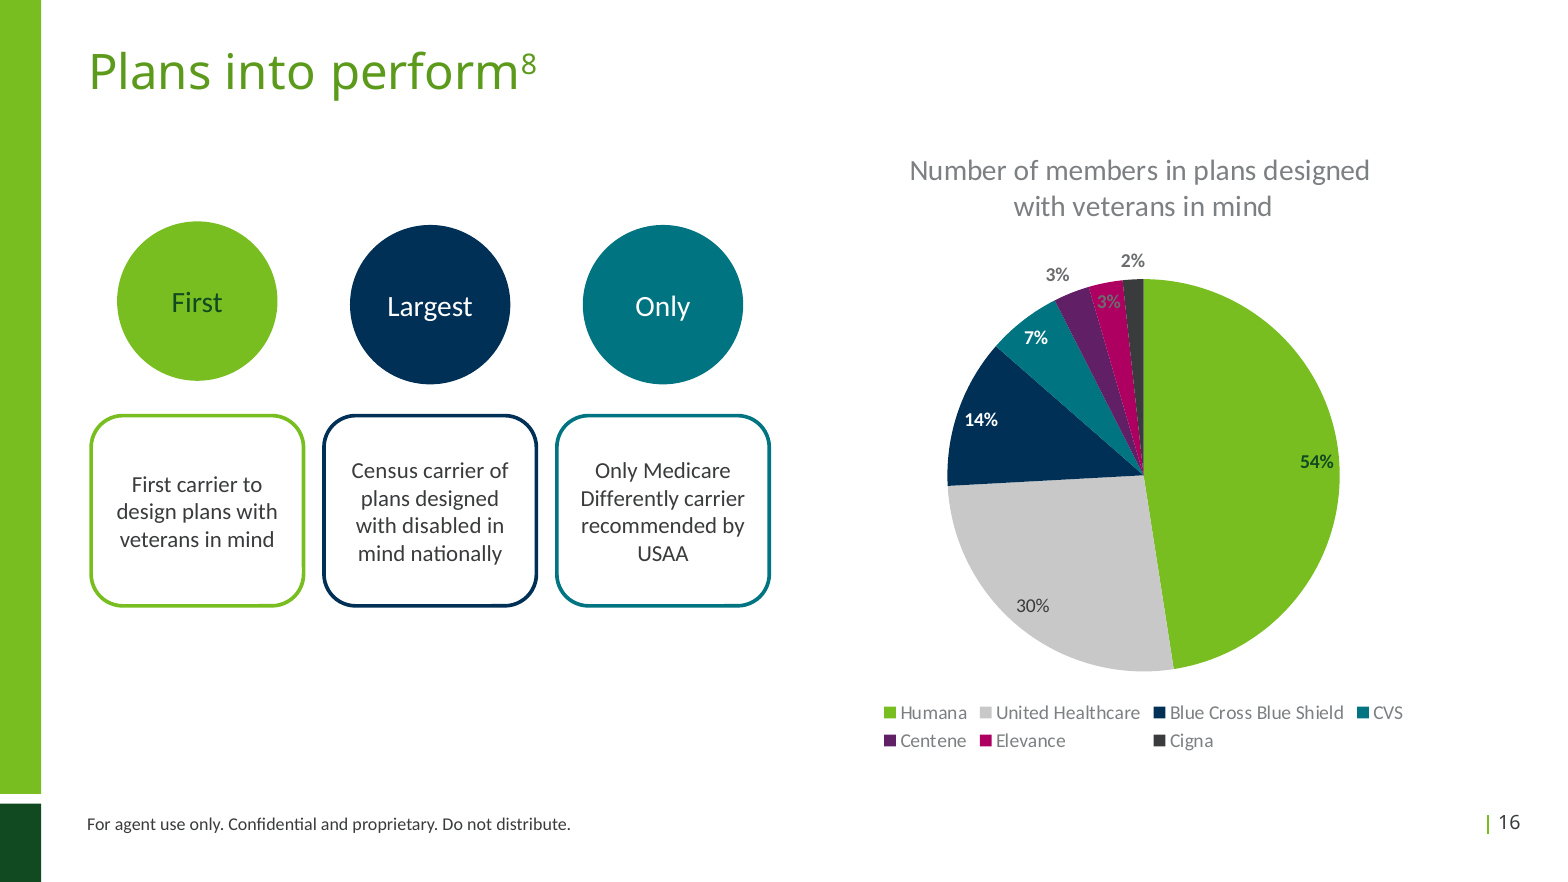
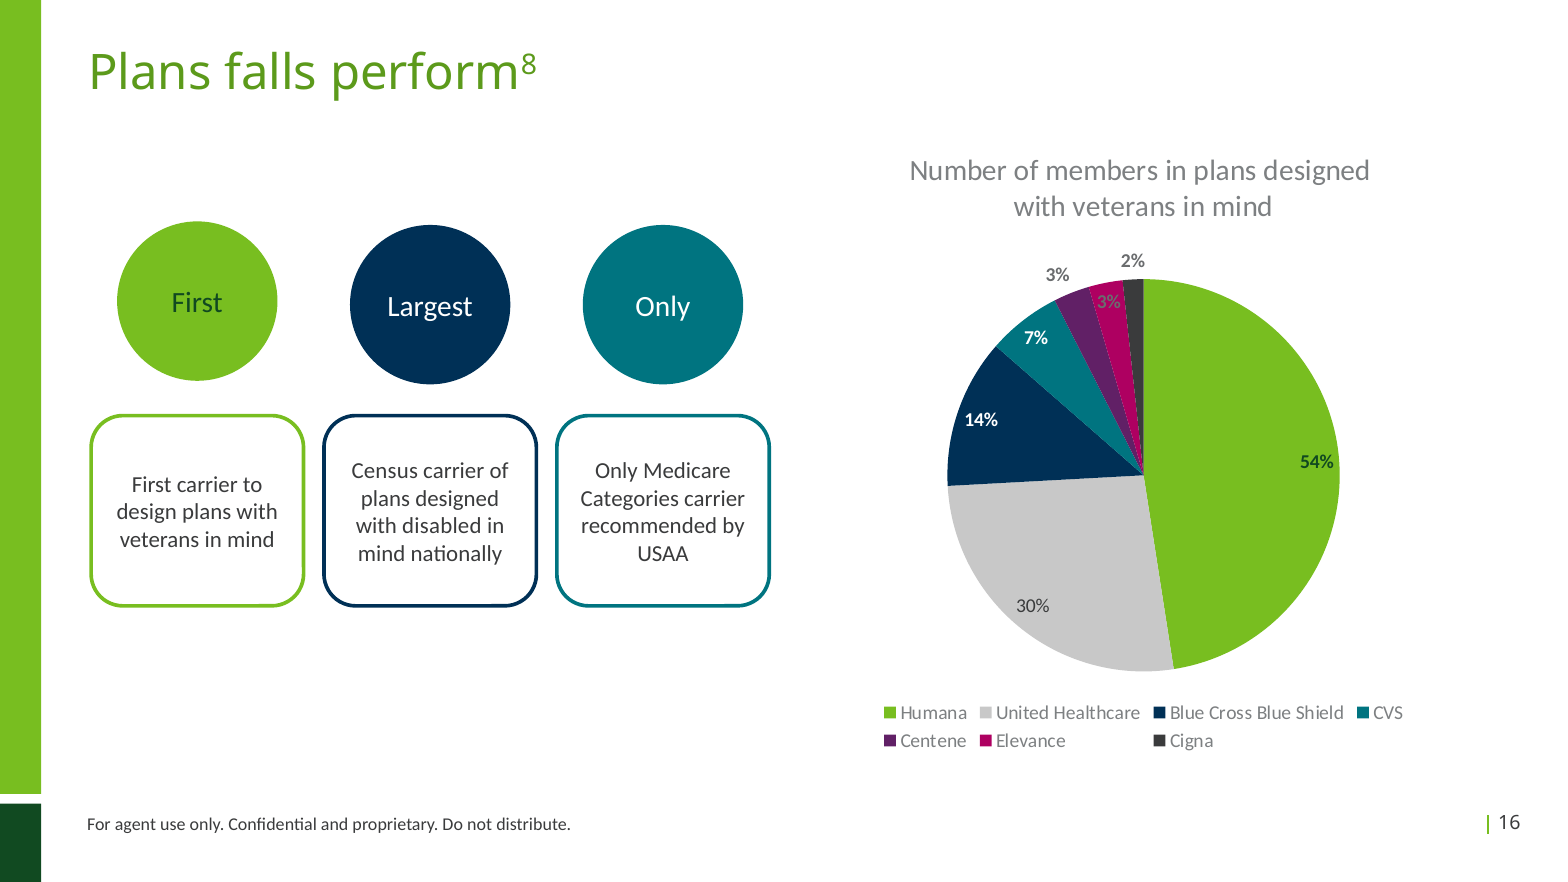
into: into -> falls
Differently: Differently -> Categories
